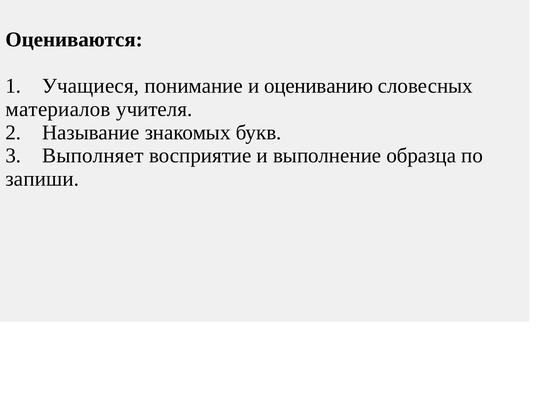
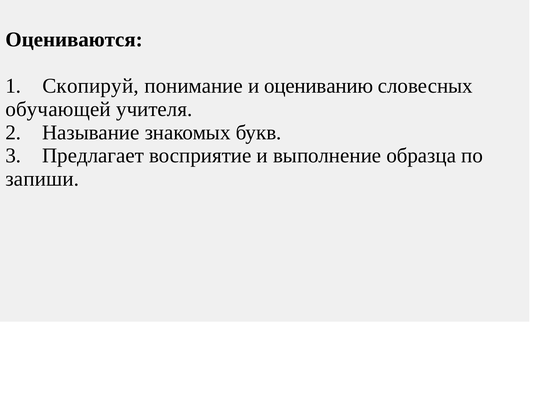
Учащиеся: Учащиеся -> Скопируй
материалов: материалов -> обучающей
Выполняет: Выполняет -> Предлагает
